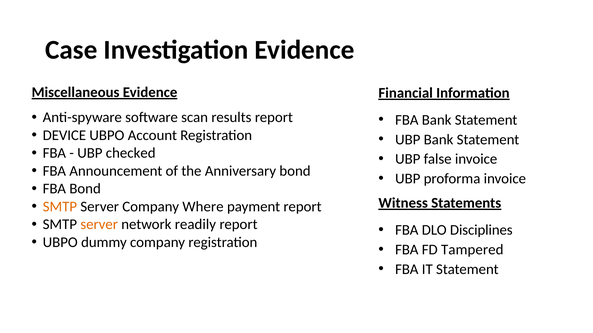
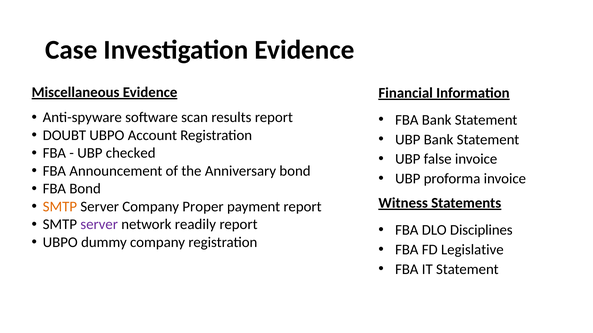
DEVICE: DEVICE -> DOUBT
Where: Where -> Proper
server at (99, 225) colour: orange -> purple
Tampered: Tampered -> Legislative
